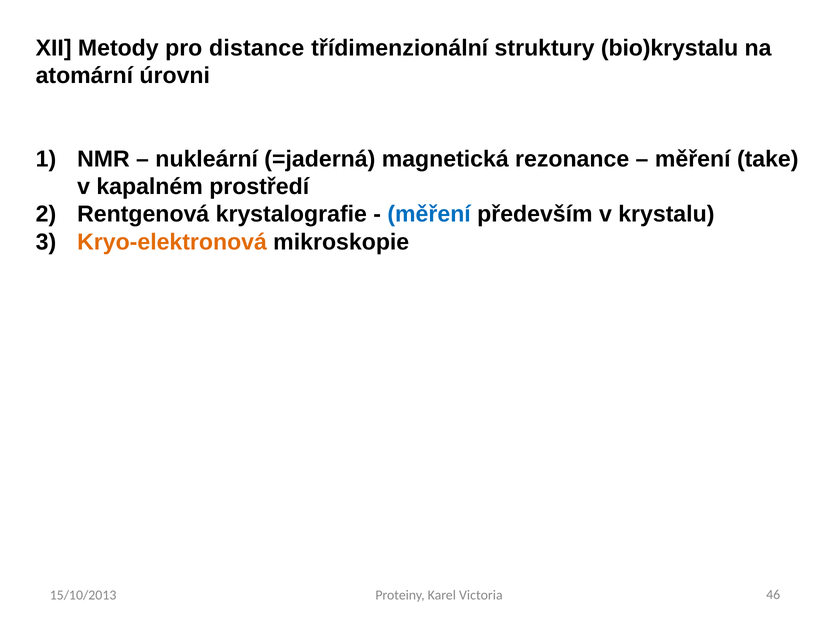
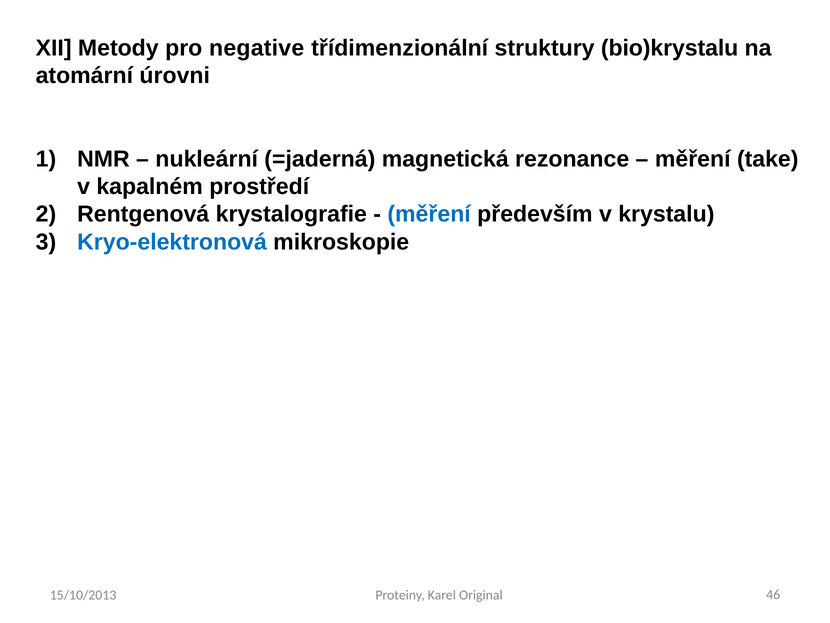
distance: distance -> negative
Kryo-elektronová colour: orange -> blue
Victoria: Victoria -> Original
